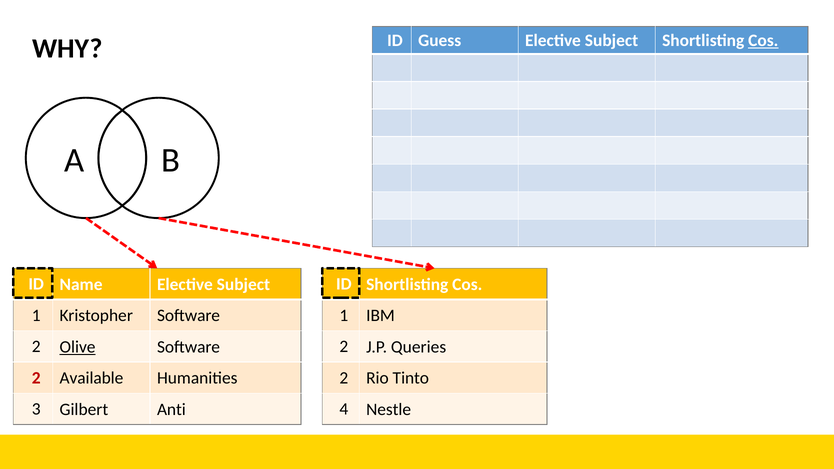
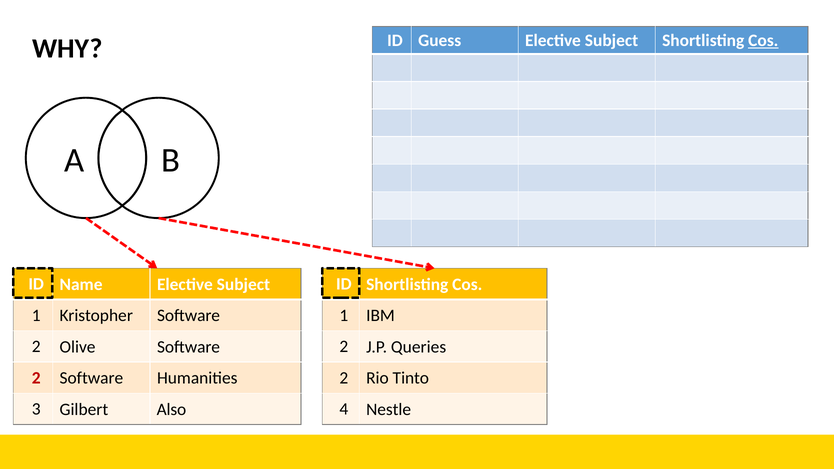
Olive underline: present -> none
2 Available: Available -> Software
Anti: Anti -> Also
